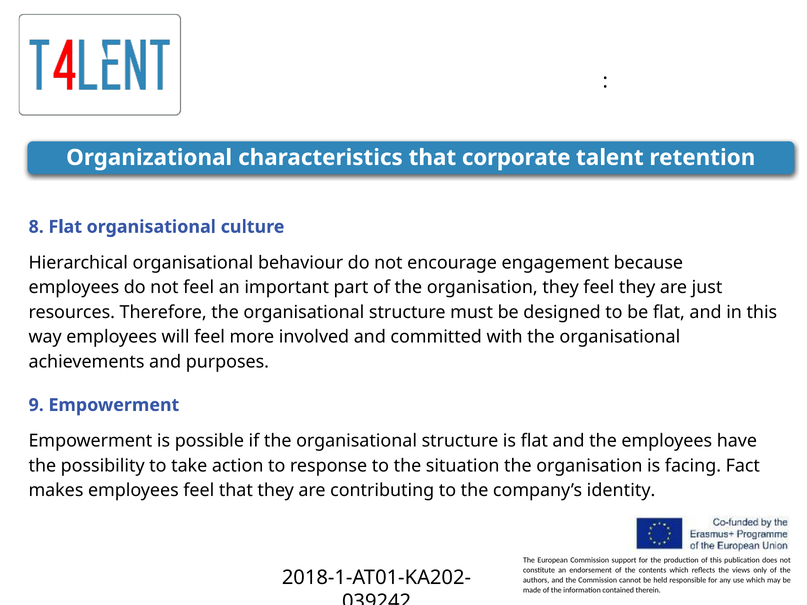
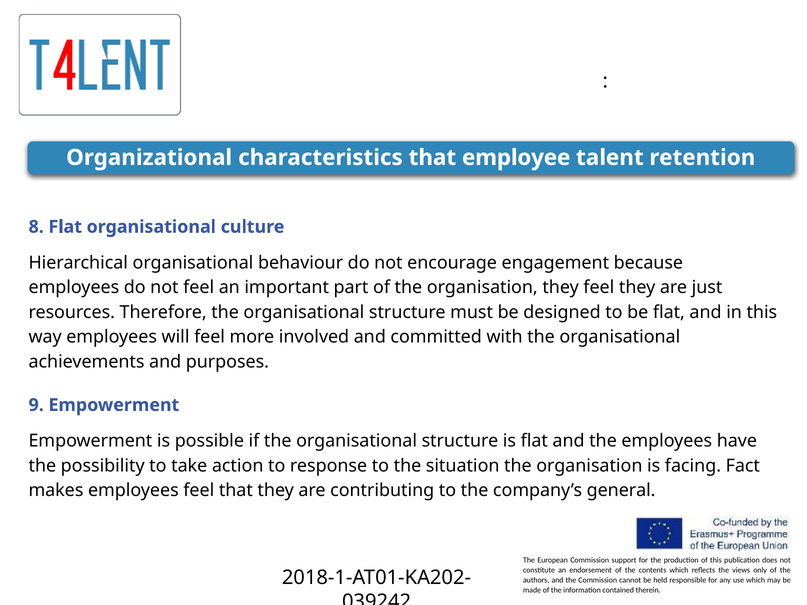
corporate: corporate -> employee
identity: identity -> general
